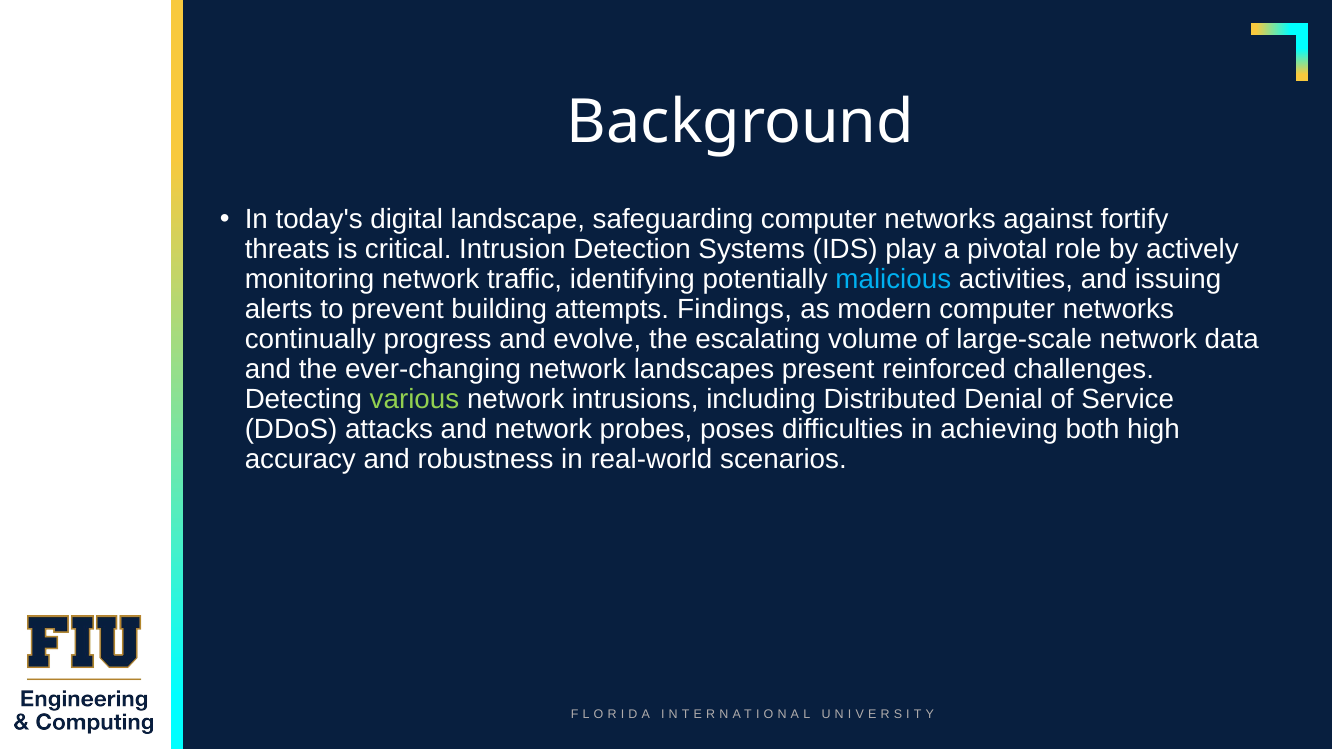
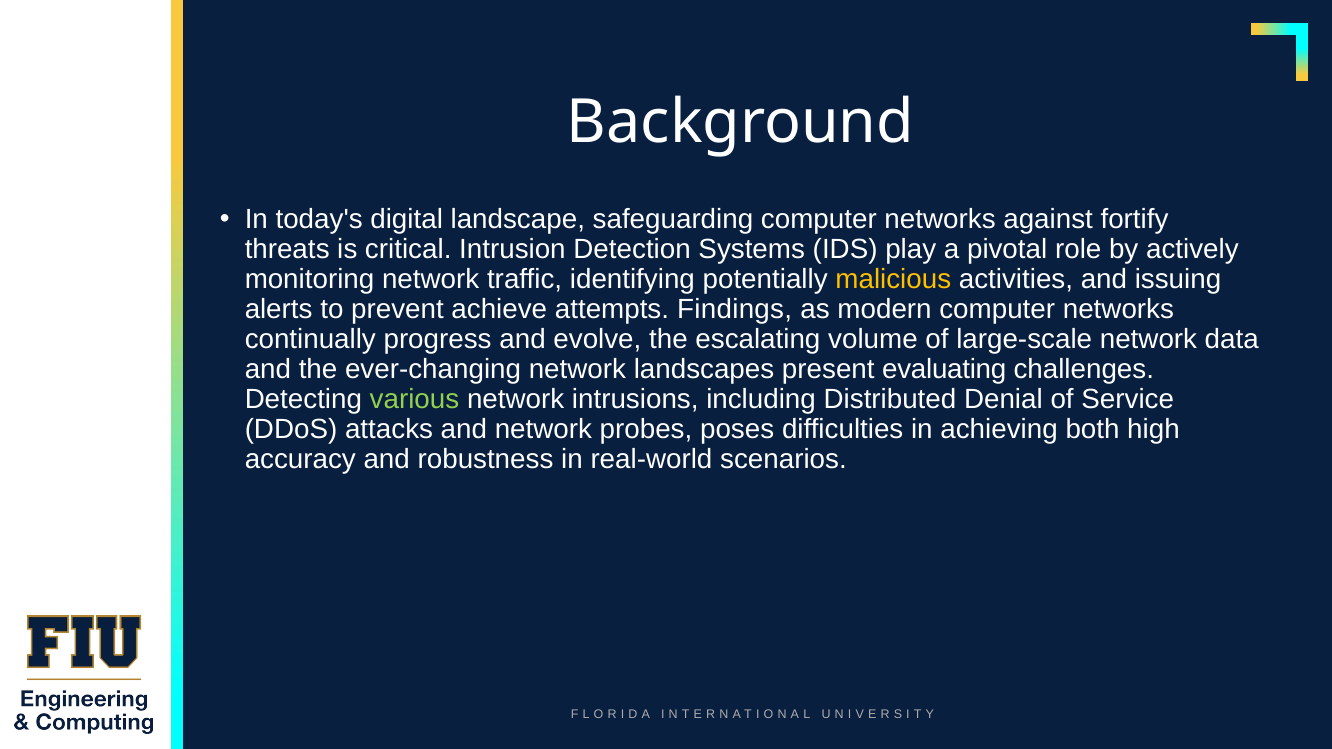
malicious colour: light blue -> yellow
building: building -> achieve
reinforced: reinforced -> evaluating
